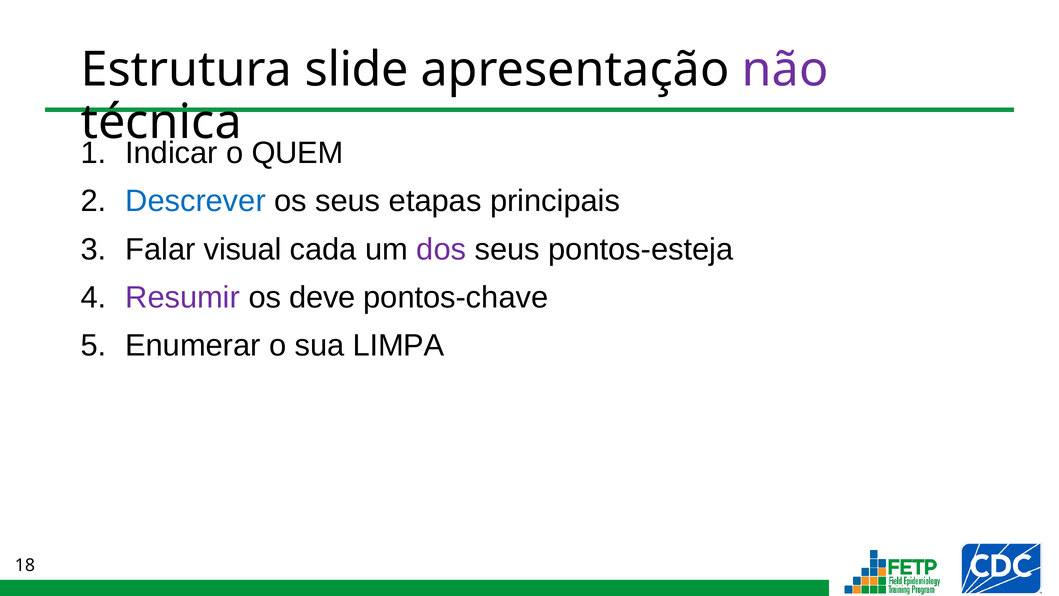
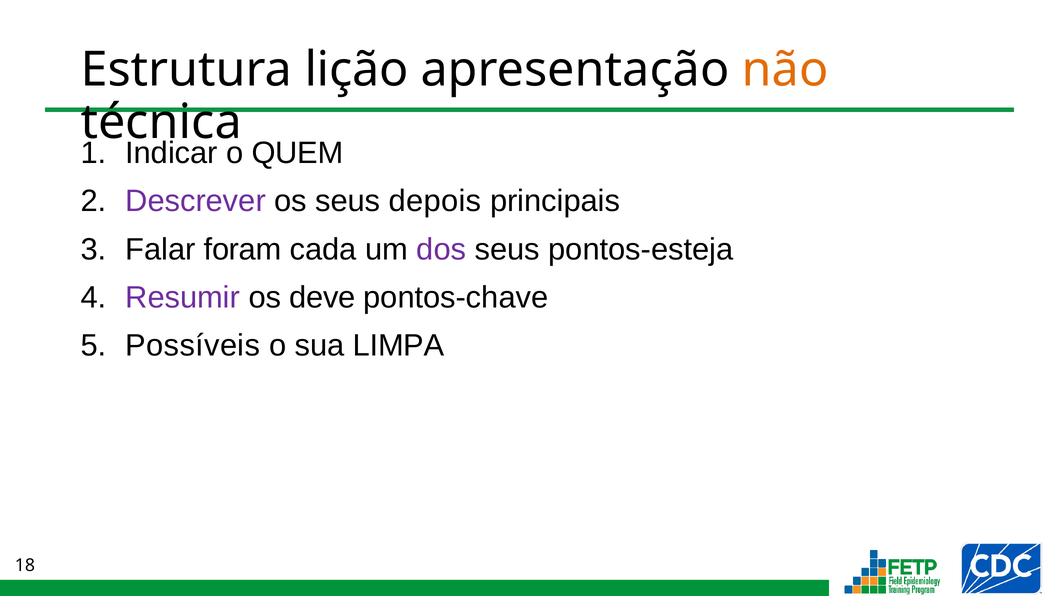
slide: slide -> lição
não colour: purple -> orange
Descrever colour: blue -> purple
etapas: etapas -> depois
visual: visual -> foram
Enumerar: Enumerar -> Possíveis
